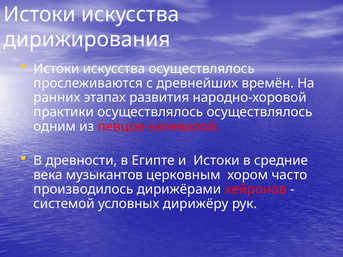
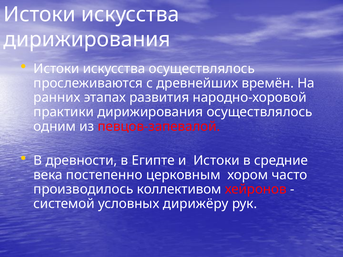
практики осуществлялось: осуществлялось -> дирижирования
музыкантов: музыкантов -> постепенно
дирижёрами: дирижёрами -> коллективом
